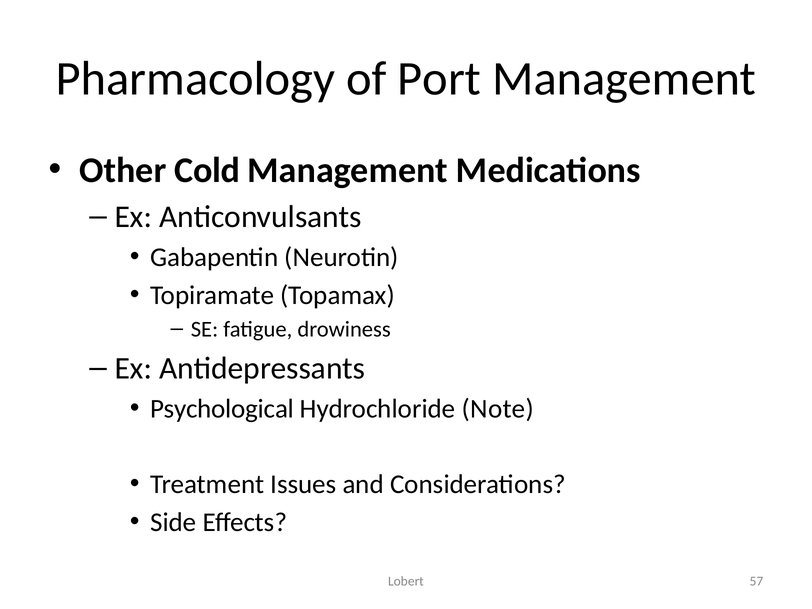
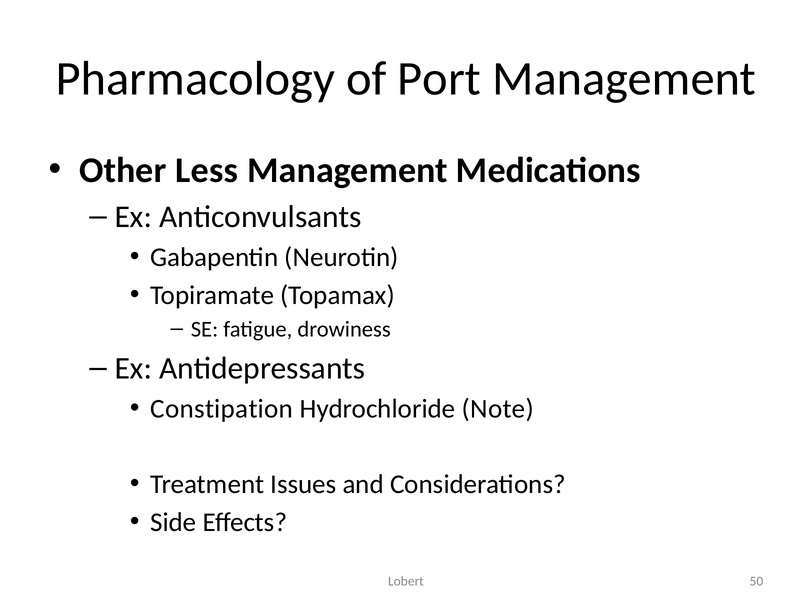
Cold: Cold -> Less
Psychological: Psychological -> Constipation
57: 57 -> 50
